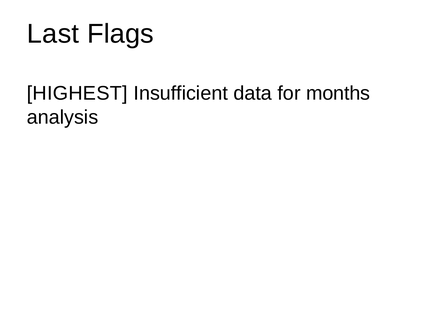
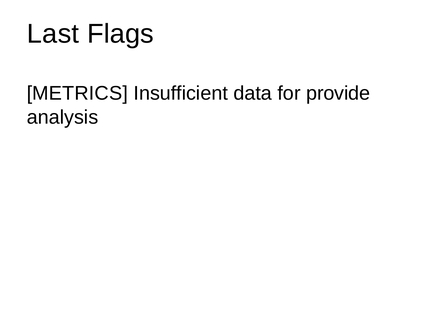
HIGHEST: HIGHEST -> METRICS
months: months -> provide
